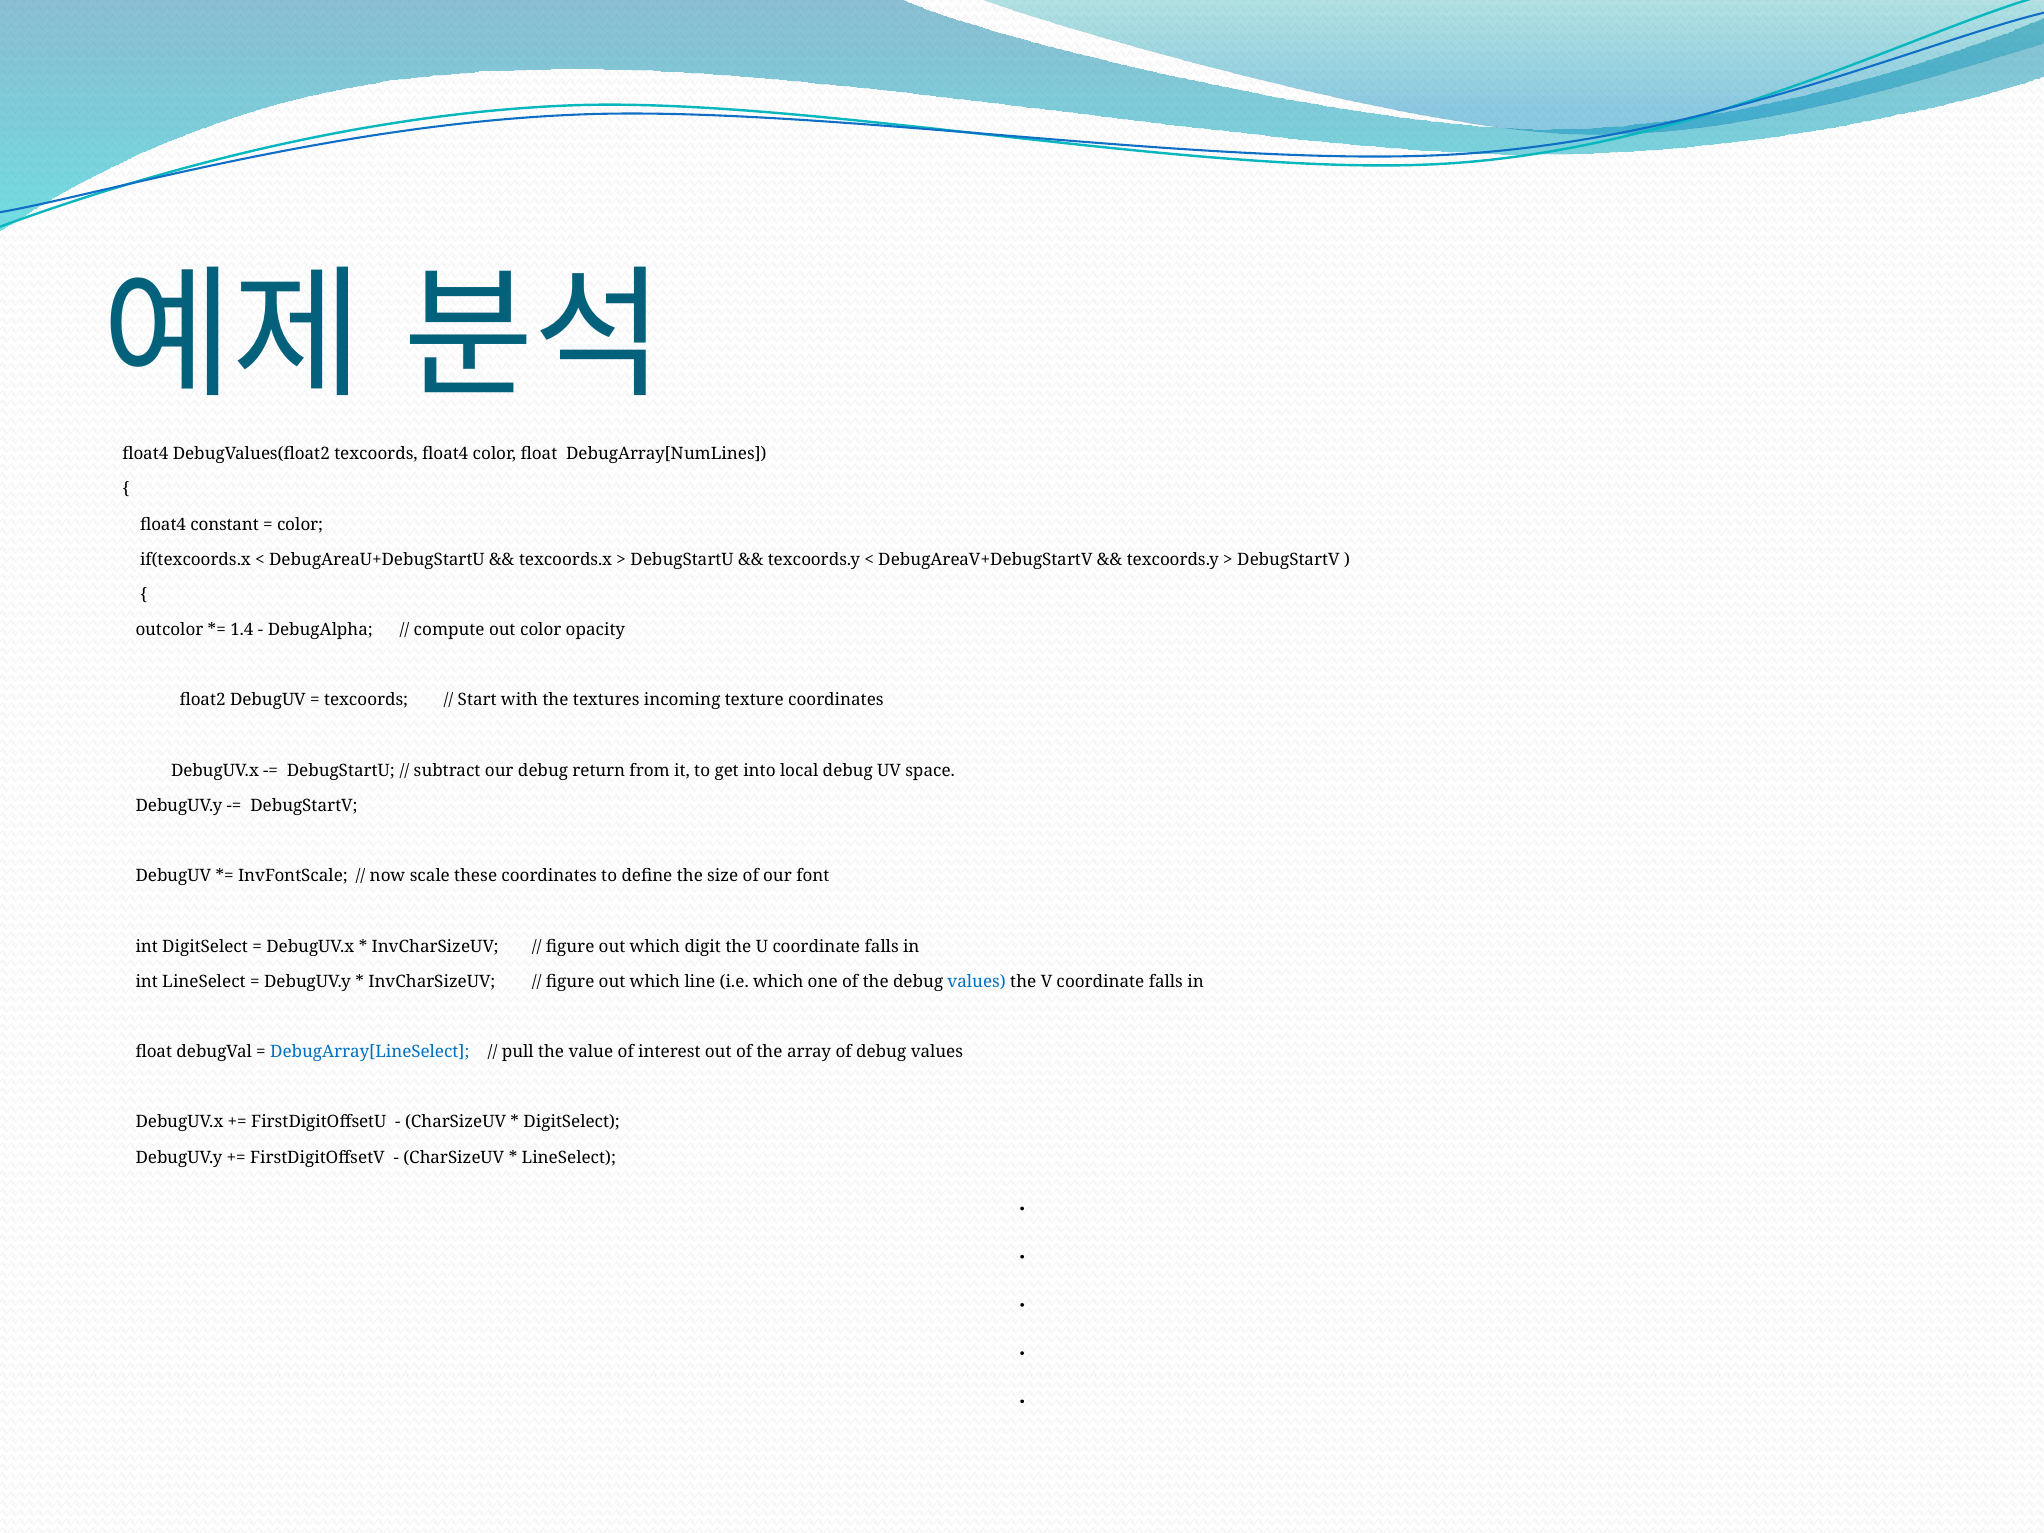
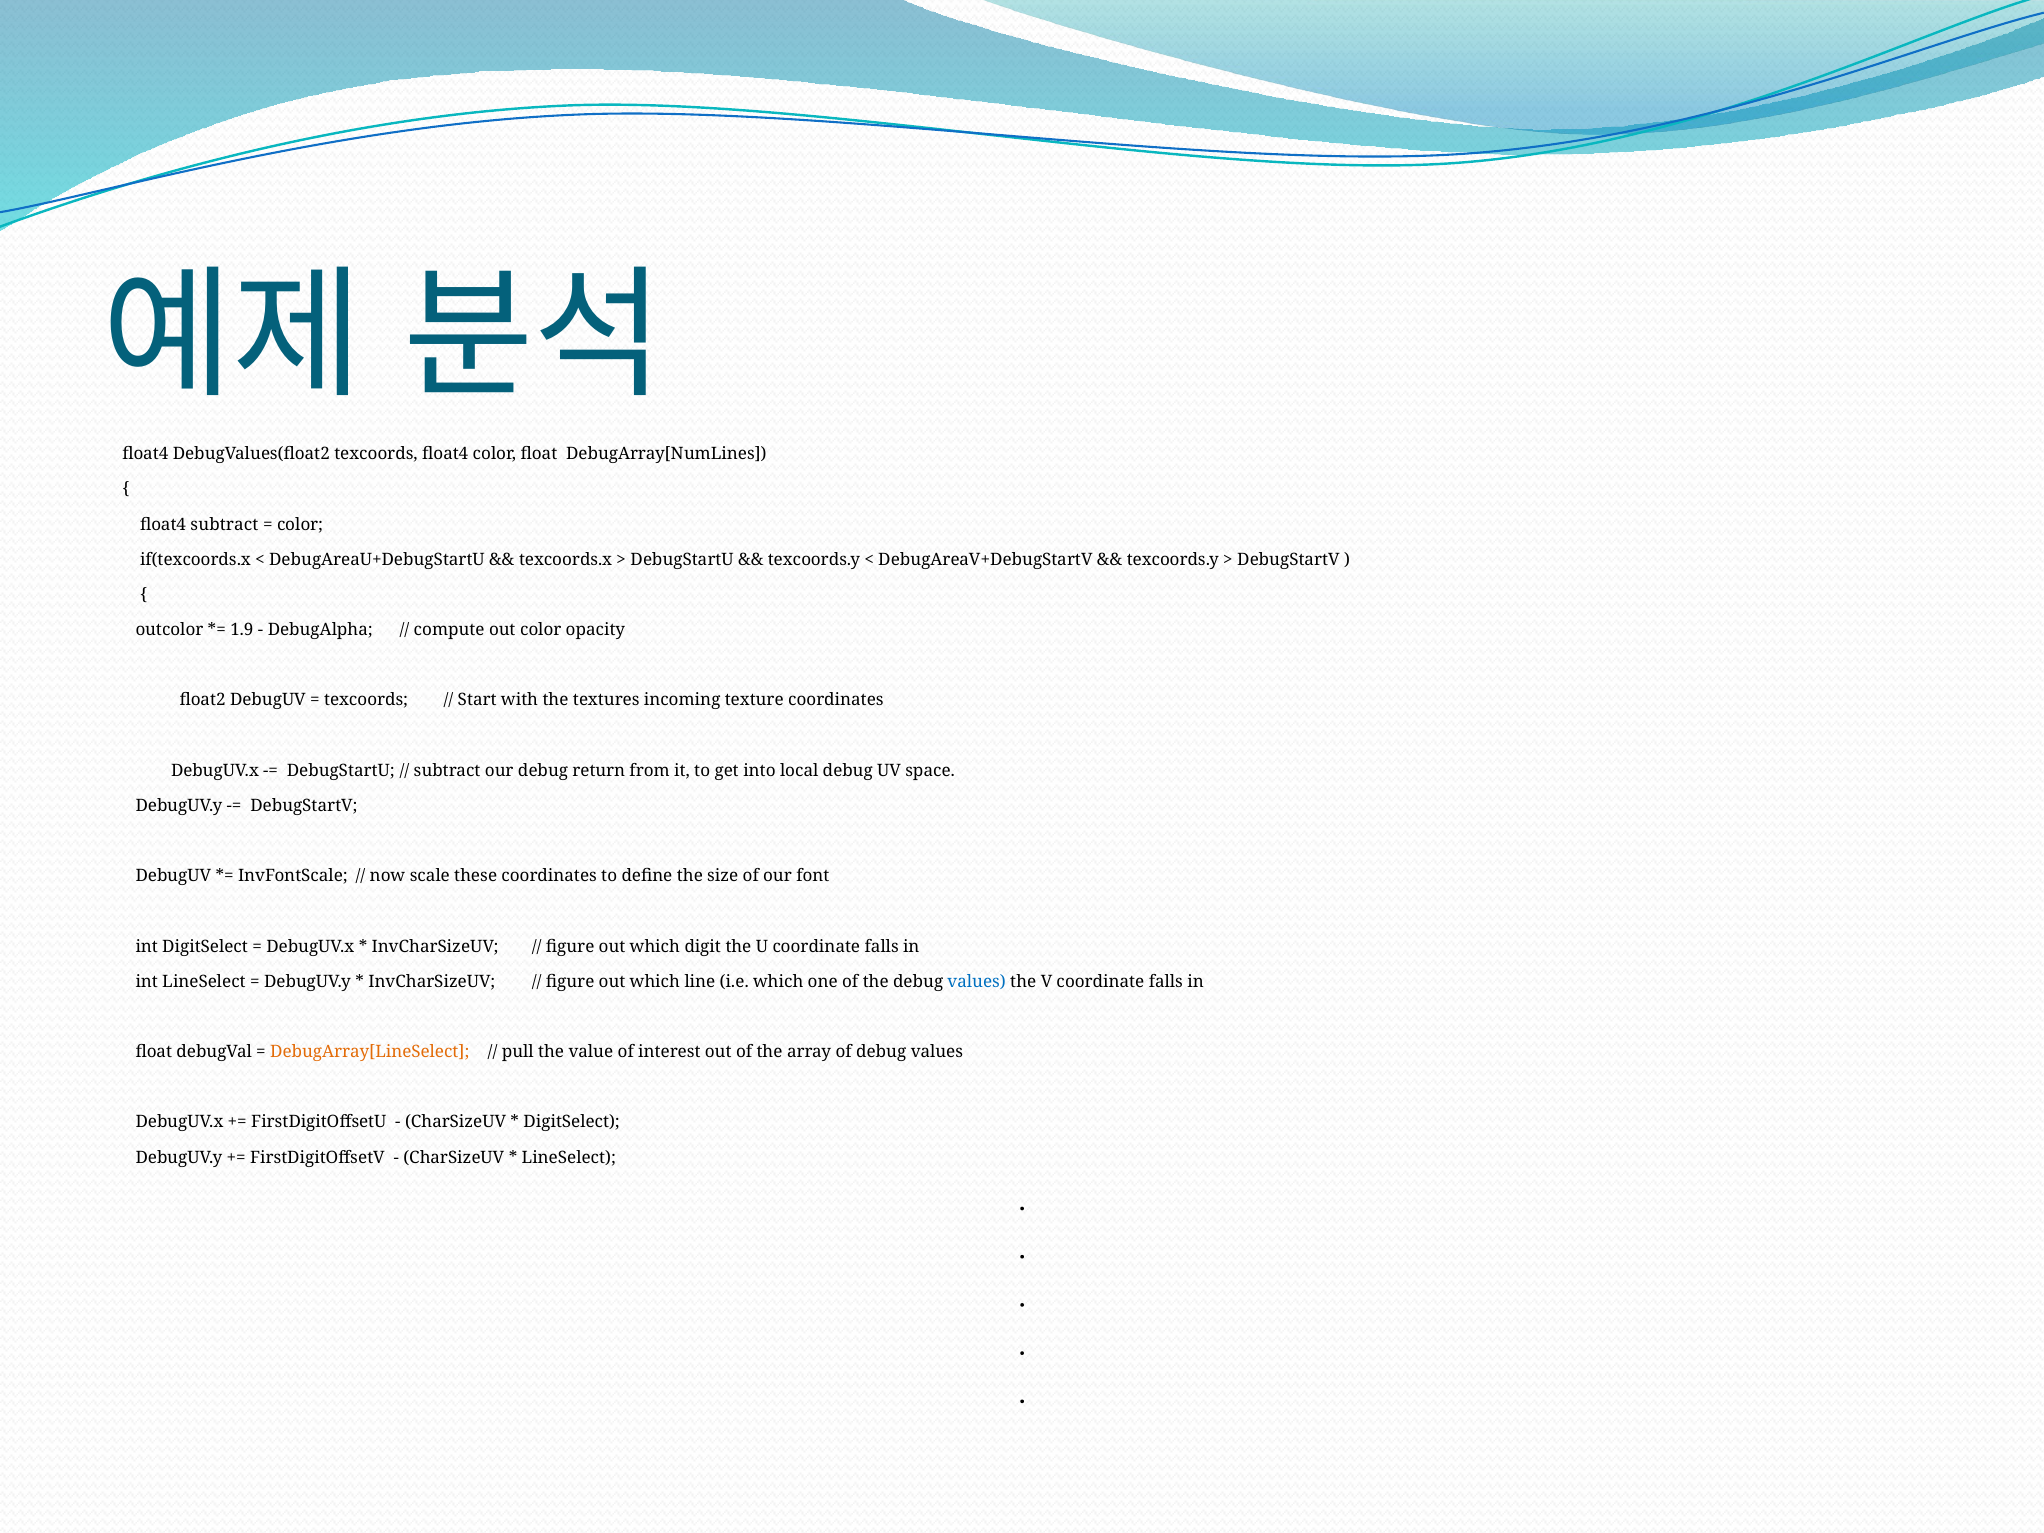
float4 constant: constant -> subtract
1.4: 1.4 -> 1.9
DebugArray[LineSelect colour: blue -> orange
